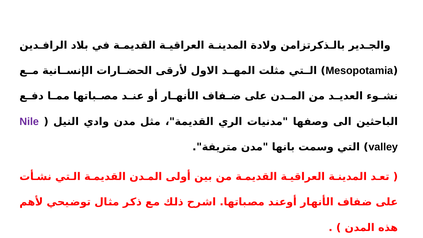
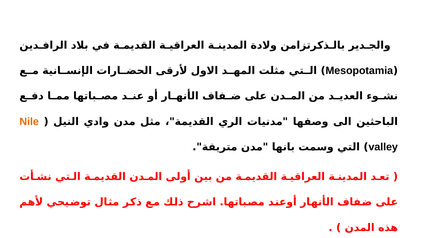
Nile colour: purple -> orange
